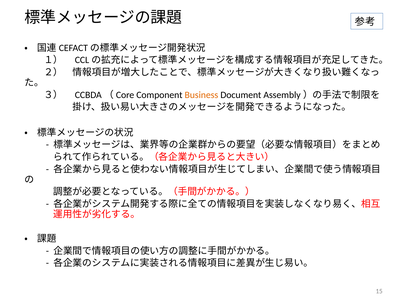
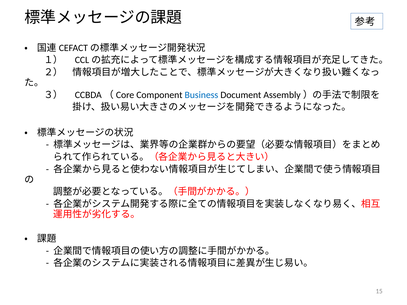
Business colour: orange -> blue
